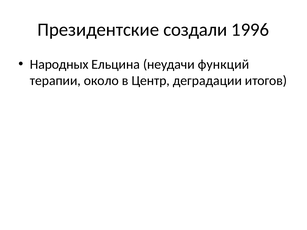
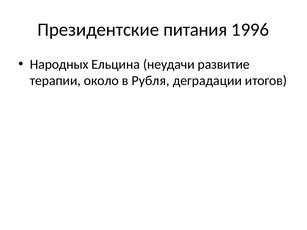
создали: создали -> питания
функций: функций -> развитие
Центр: Центр -> Рубля
